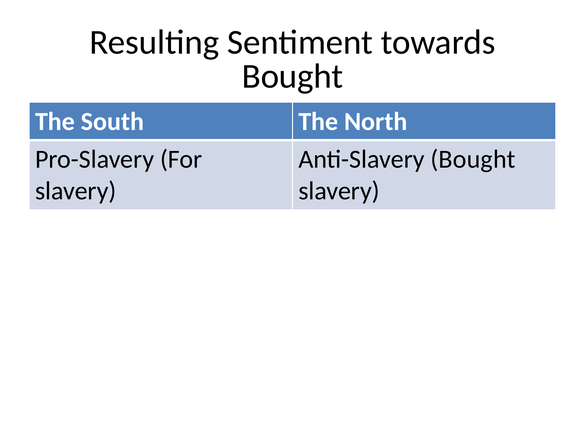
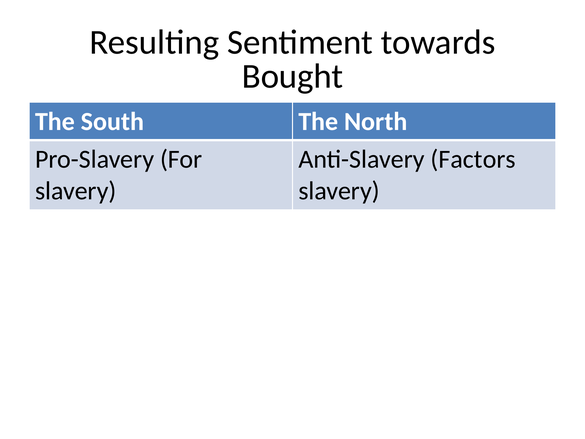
Anti-Slavery Bought: Bought -> Factors
